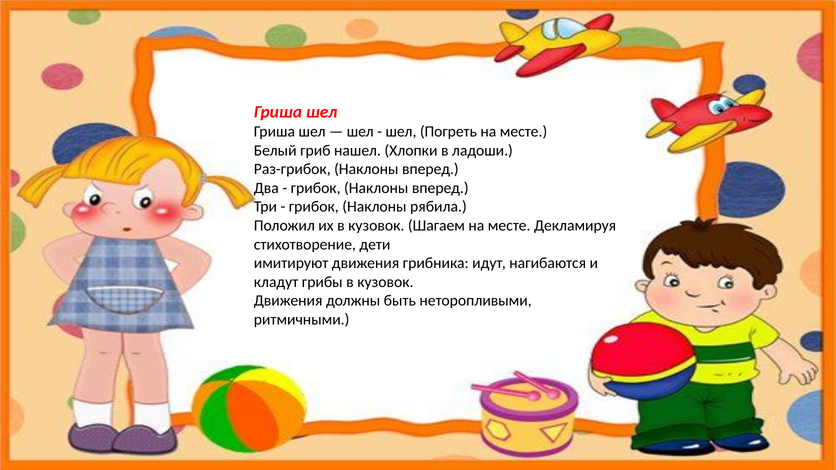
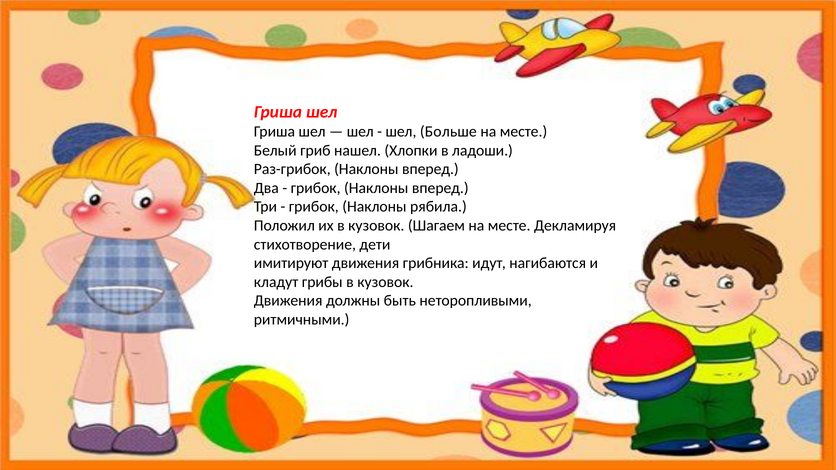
Погреть: Погреть -> Больше
